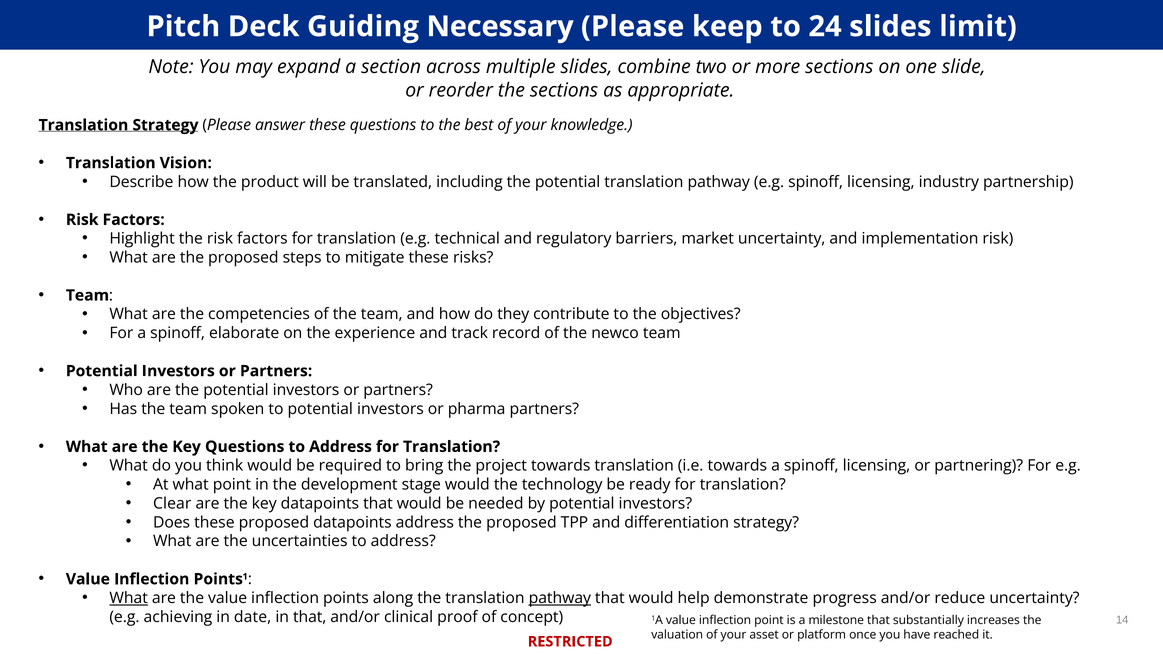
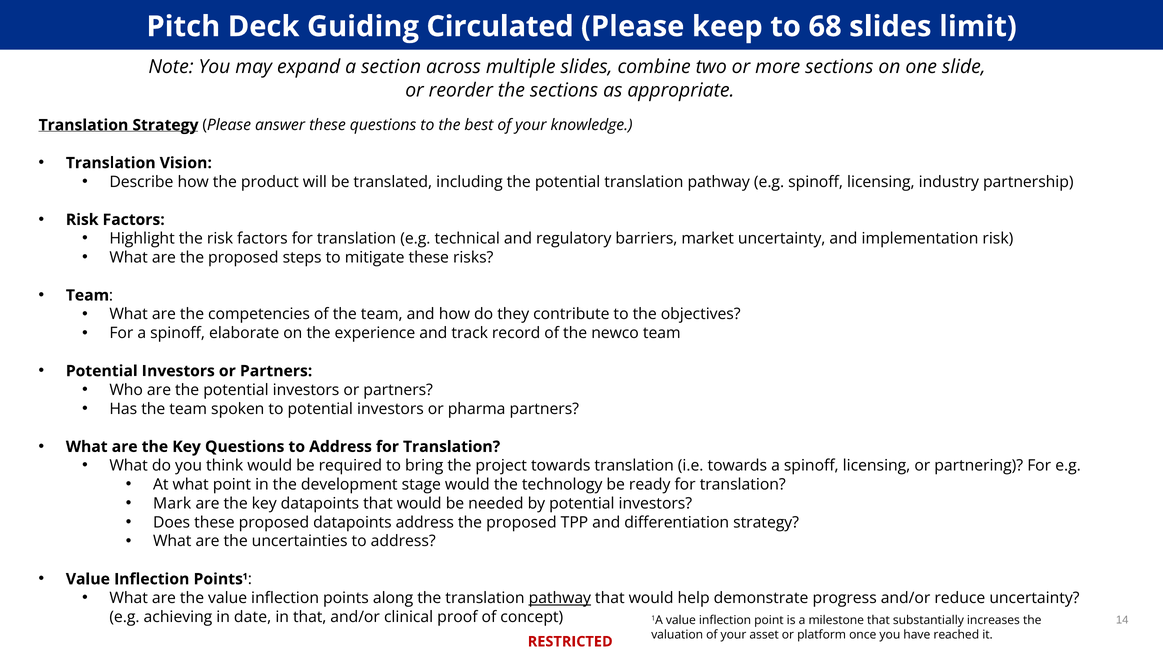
Necessary: Necessary -> Circulated
24: 24 -> 68
Clear: Clear -> Mark
What at (129, 598) underline: present -> none
